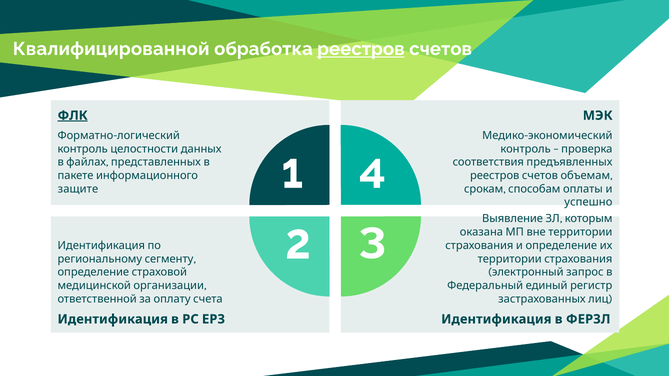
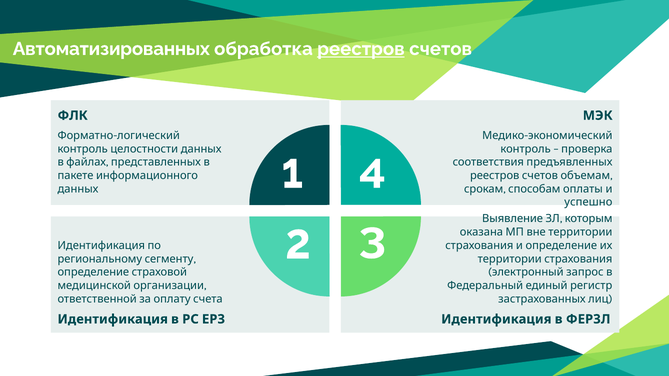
Квалифицированной: Квалифицированной -> Автоматизированных
ФЛК underline: present -> none
защите: защите -> данных
